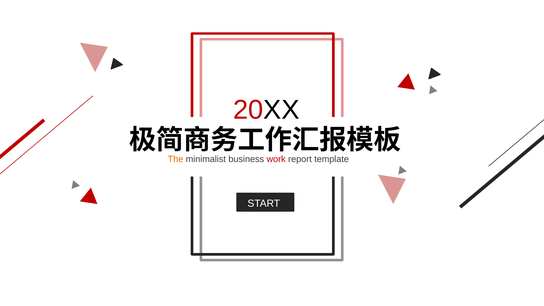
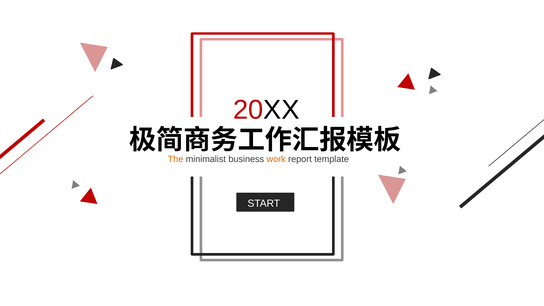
work colour: red -> orange
